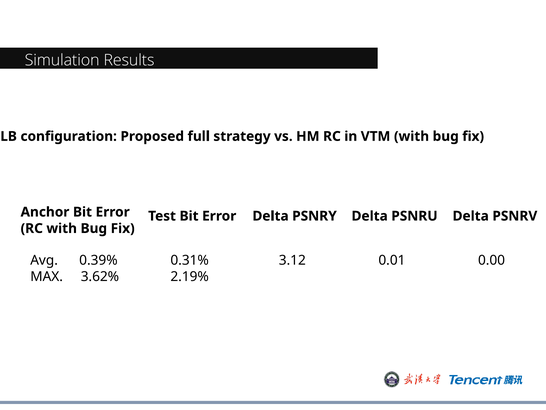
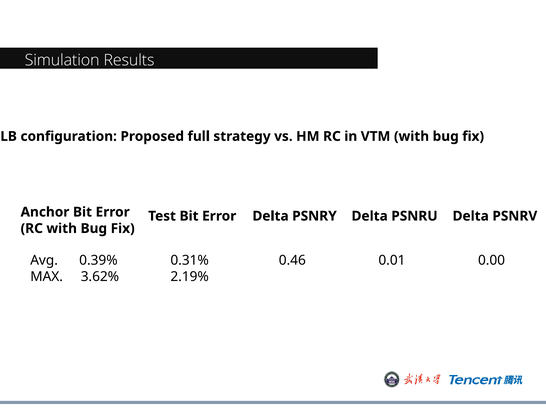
3.12: 3.12 -> 0.46
